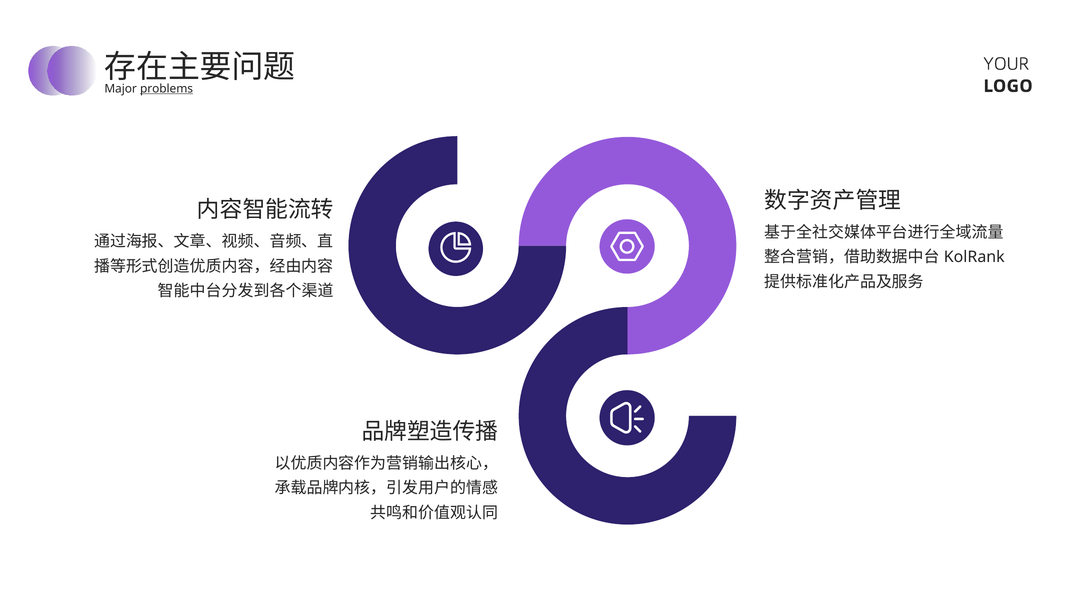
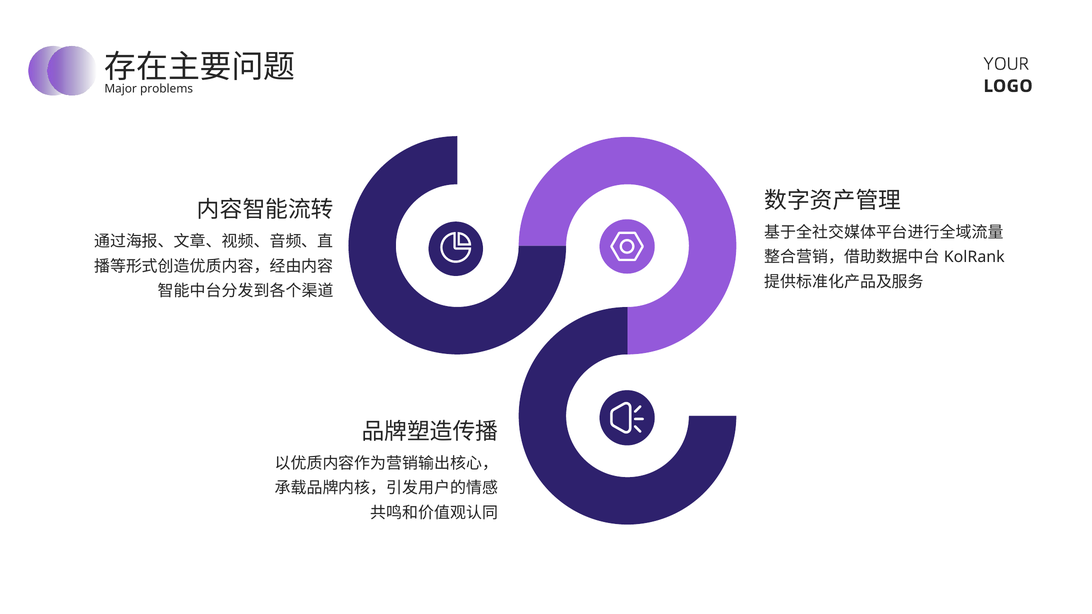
problems underline: present -> none
